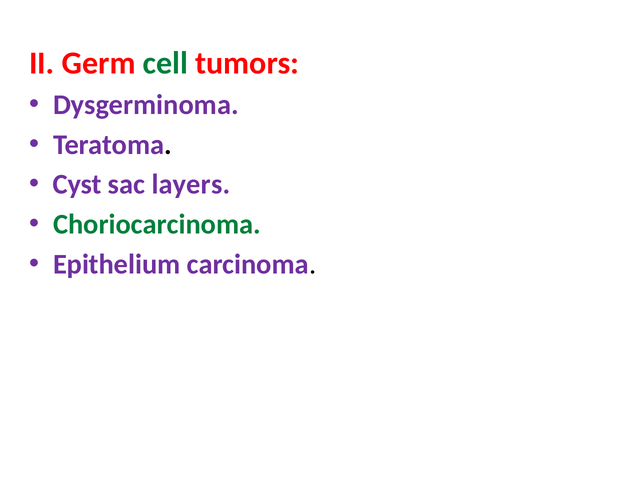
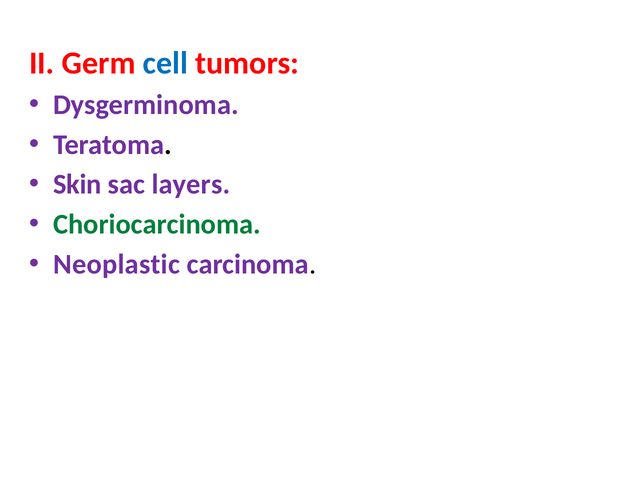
cell colour: green -> blue
Cyst: Cyst -> Skin
Epithelium: Epithelium -> Neoplastic
